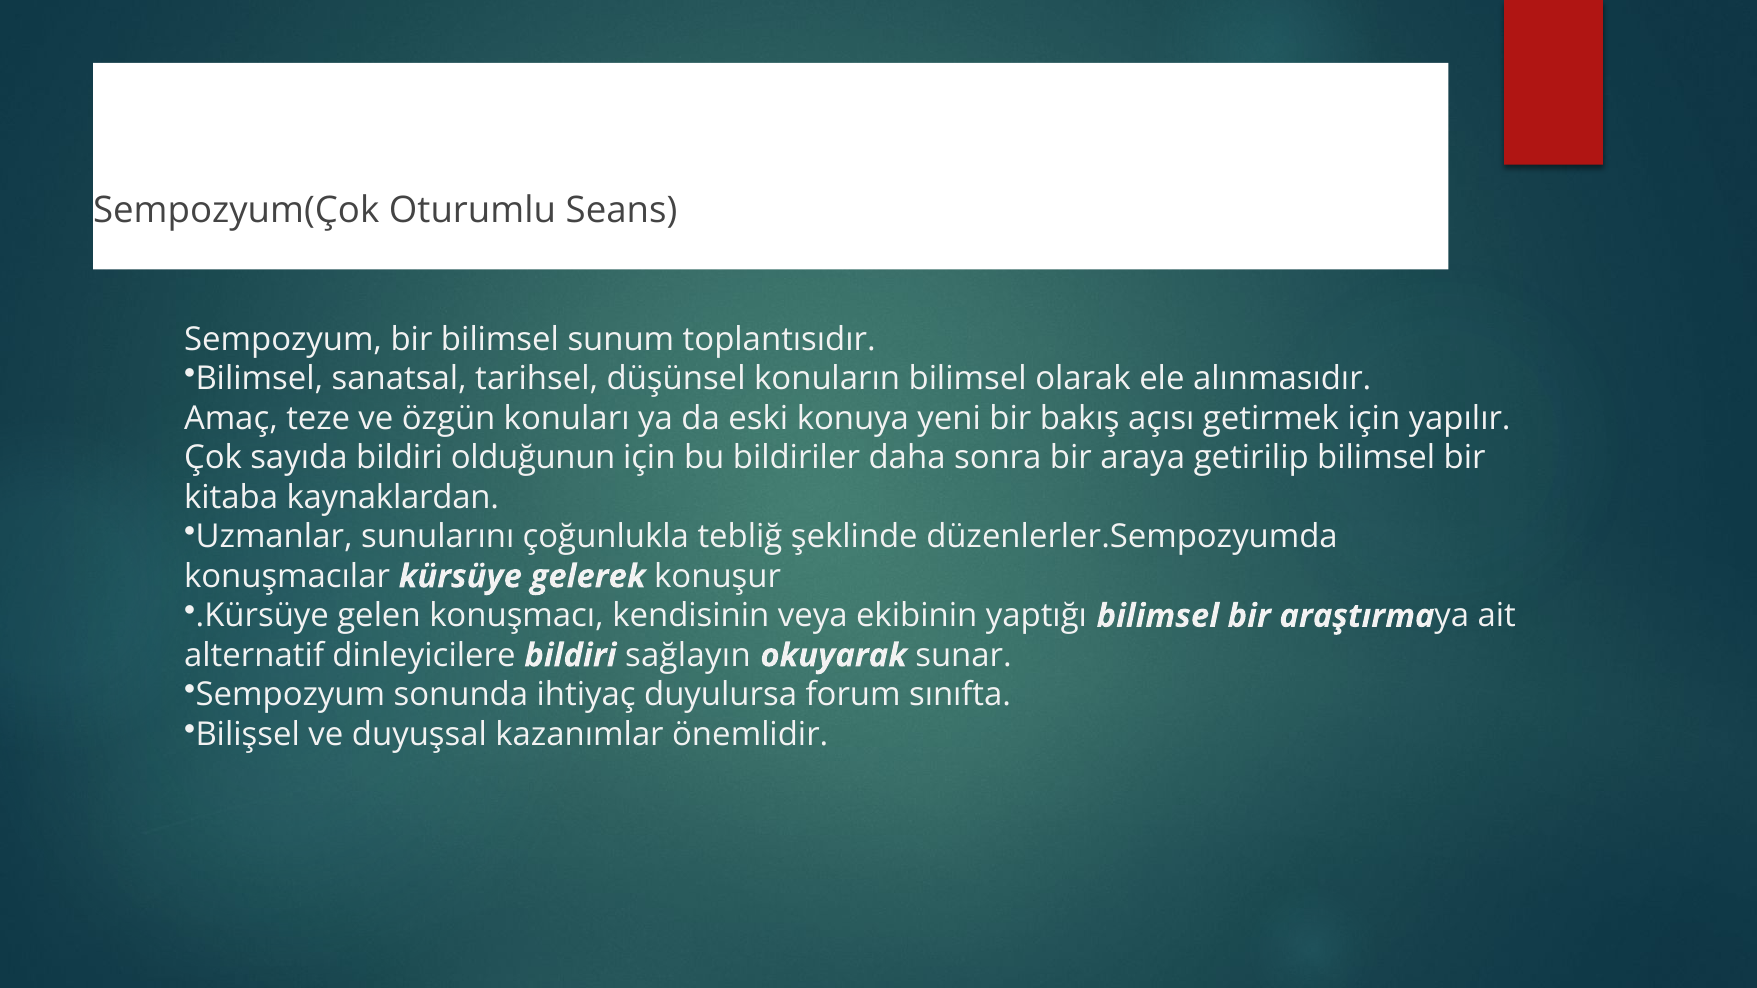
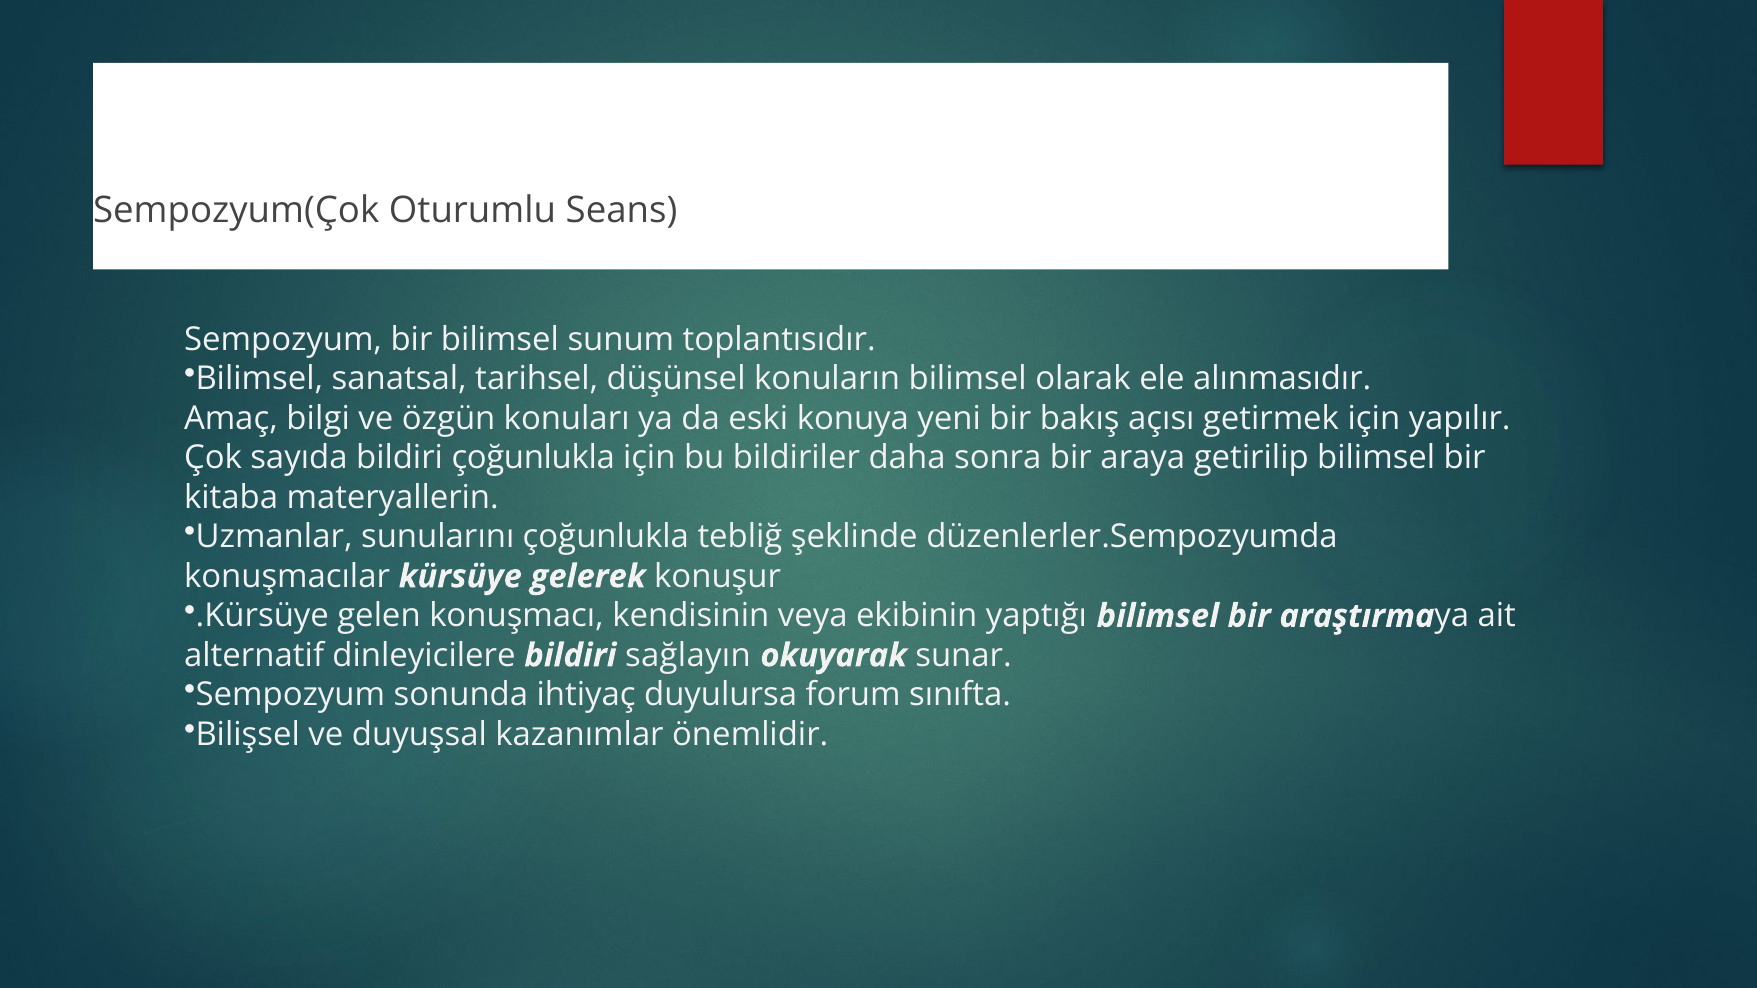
teze: teze -> bilgi
bildiri olduğunun: olduğunun -> çoğunlukla
kaynaklardan: kaynaklardan -> materyallerin
